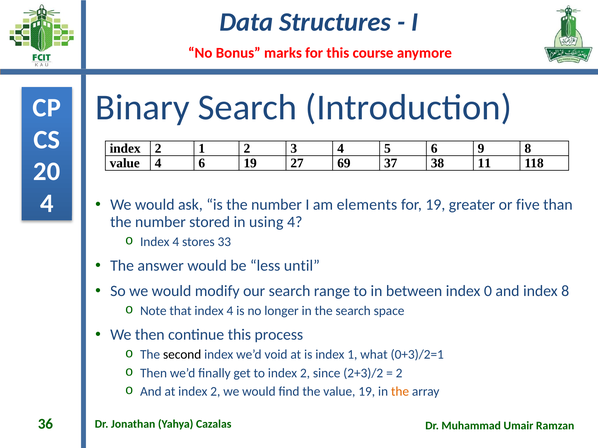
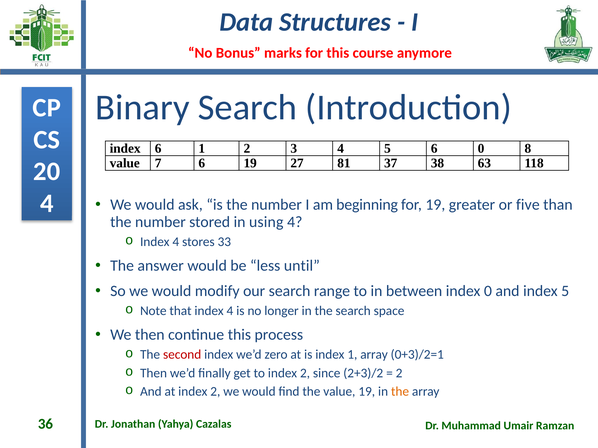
2 at (158, 149): 2 -> 6
6 9: 9 -> 0
value 4: 4 -> 7
69: 69 -> 81
11: 11 -> 63
elements: elements -> beginning
index 8: 8 -> 5
second colour: black -> red
void: void -> zero
1 what: what -> array
